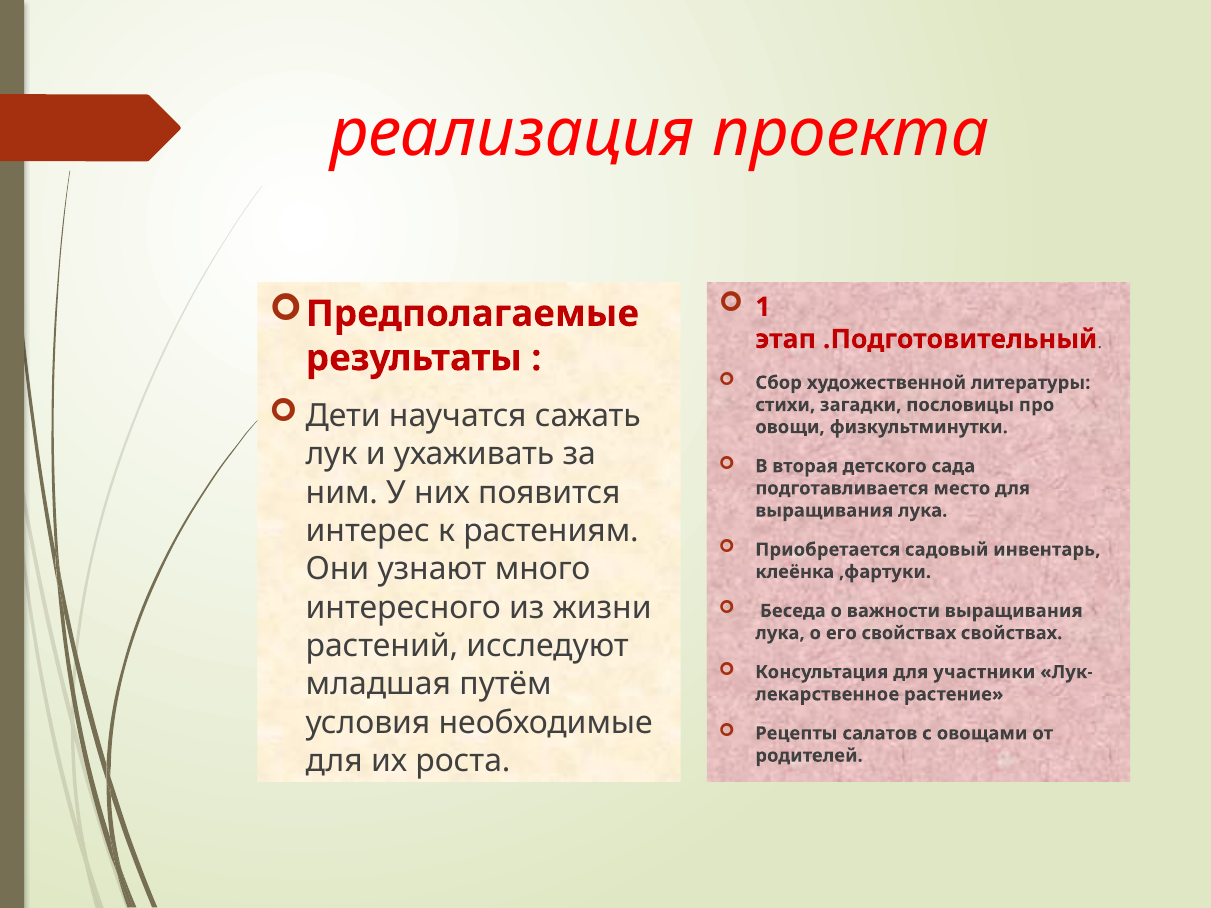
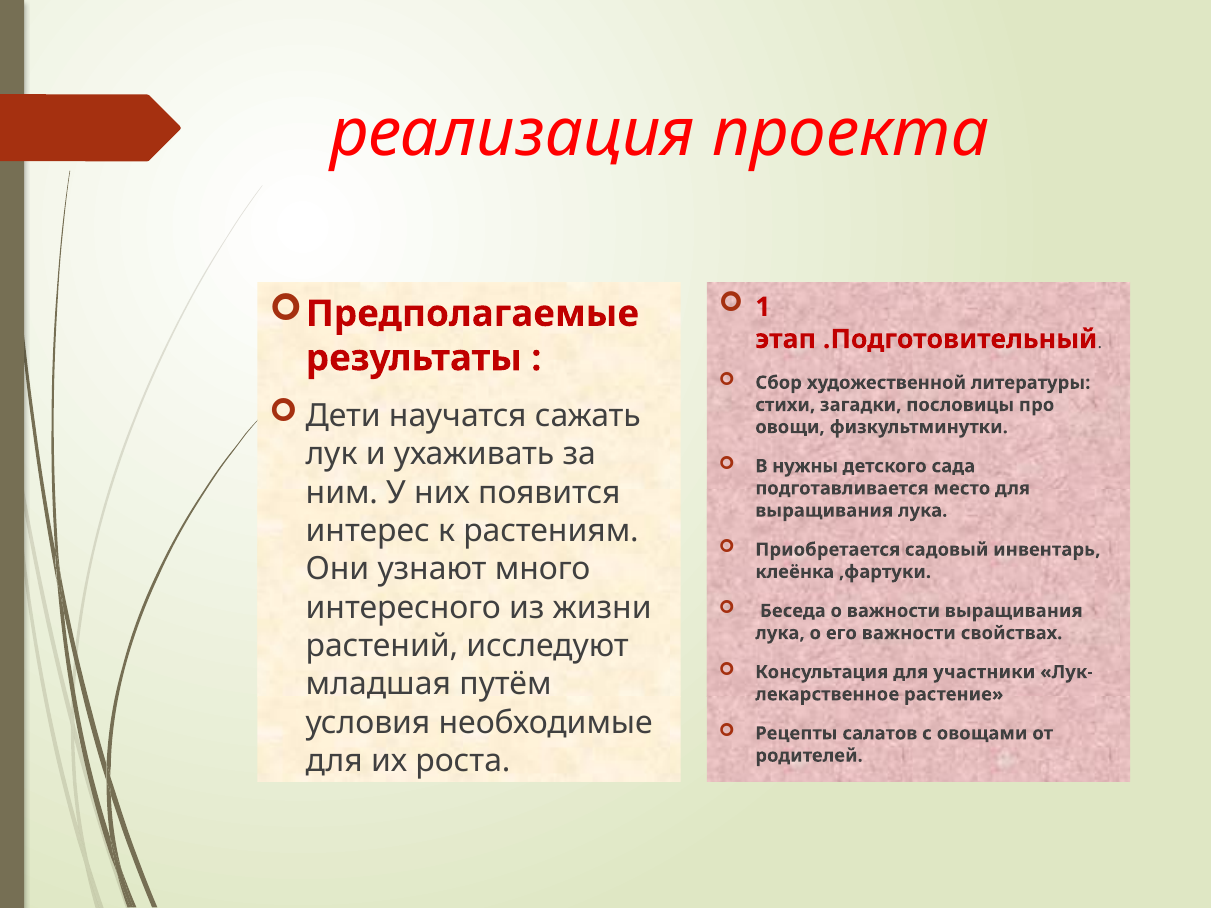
вторая: вторая -> нужны
его свойствах: свойствах -> важности
